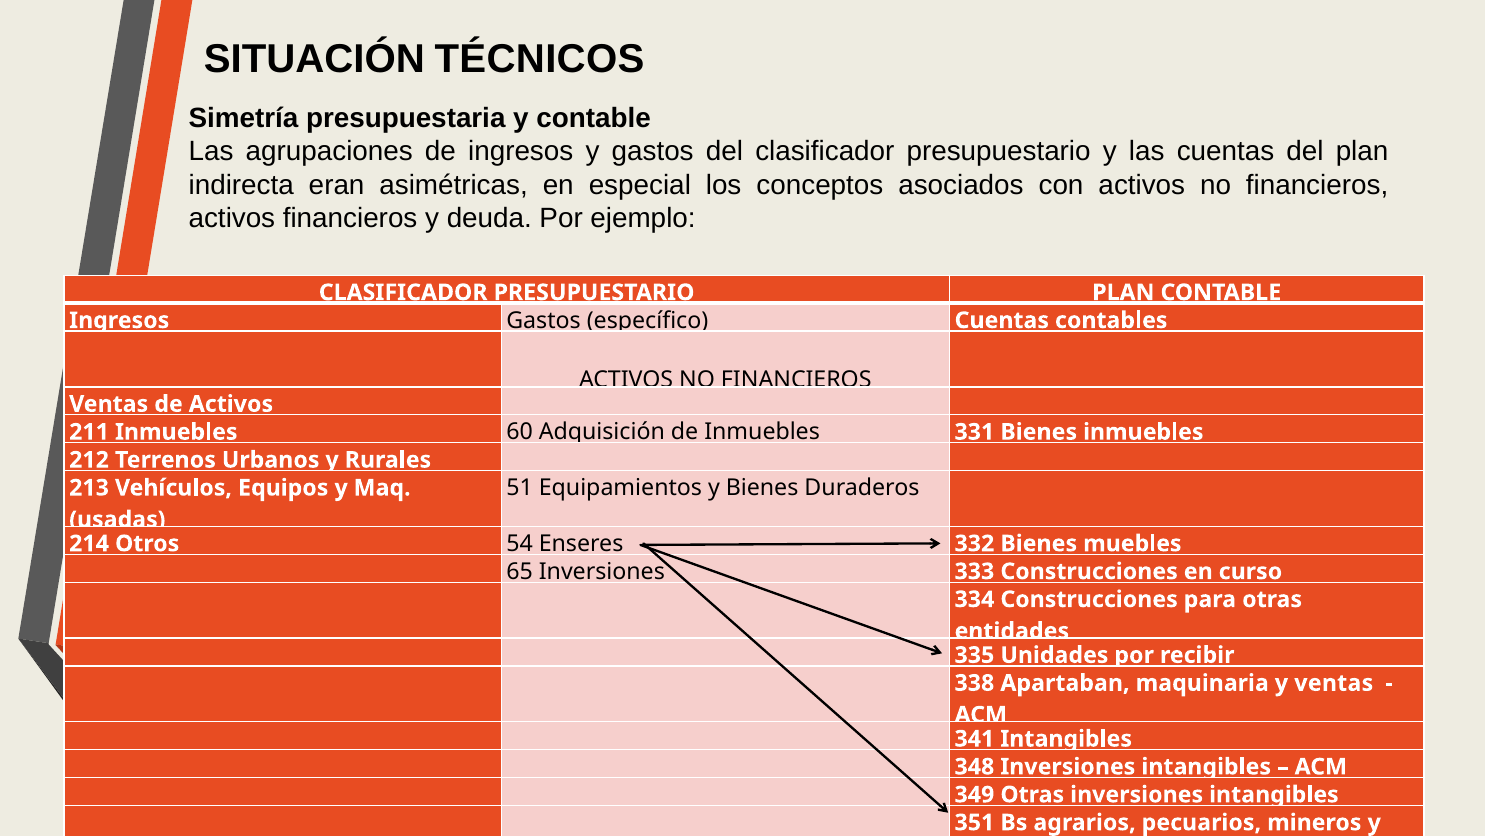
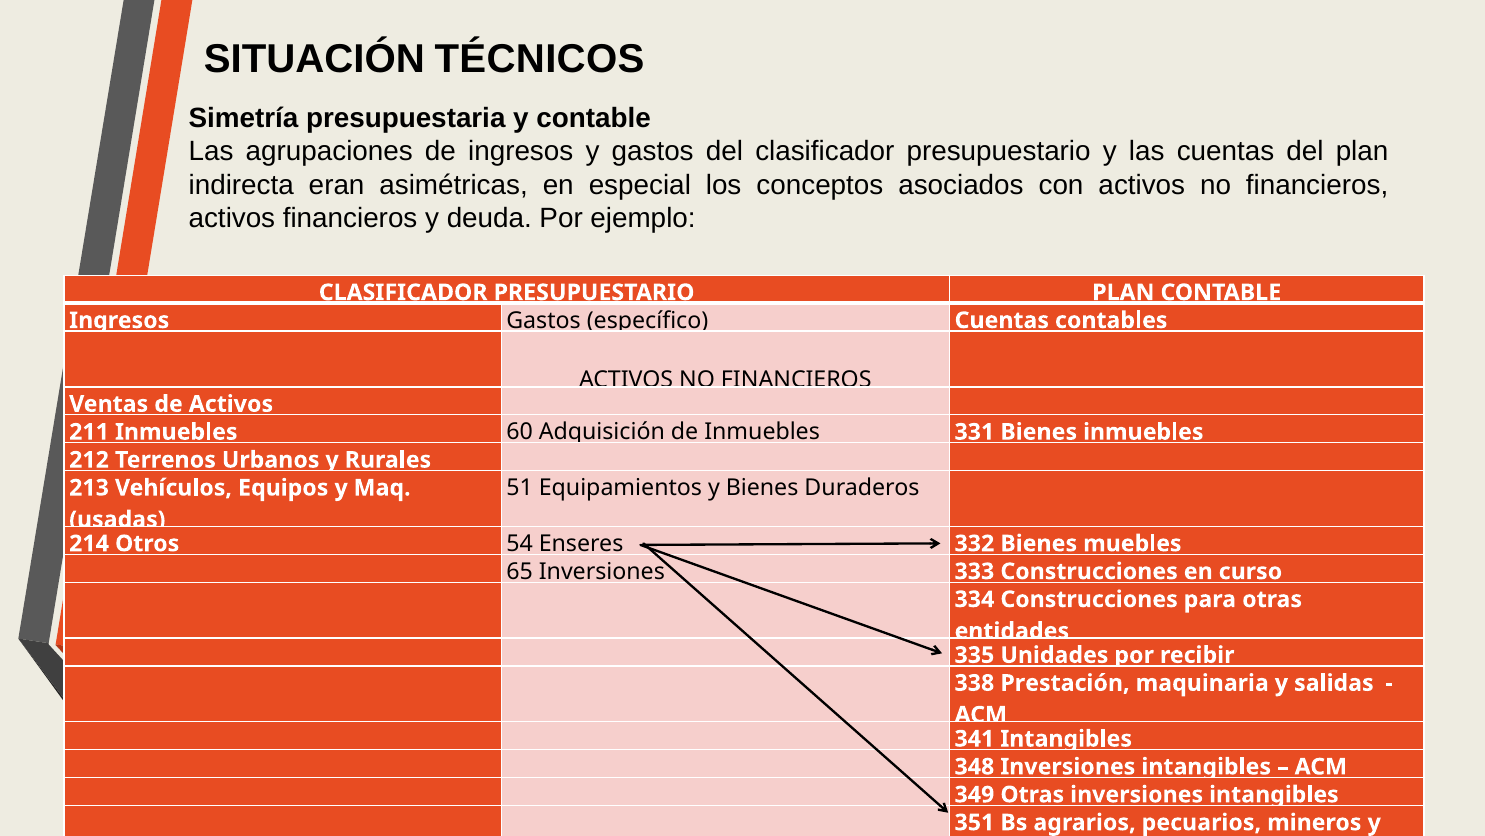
Apartaban: Apartaban -> Prestación
y ventas: ventas -> salidas
